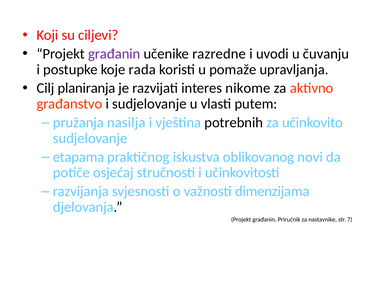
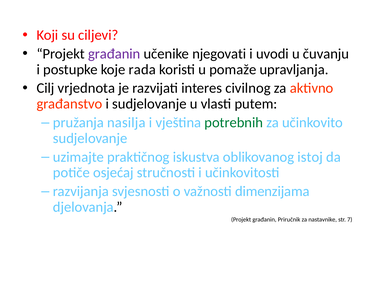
razredne: razredne -> njegovati
planiranja: planiranja -> vrjednota
nikome: nikome -> civilnog
potrebnih colour: black -> green
etapama: etapama -> uzimajte
novi: novi -> istoj
